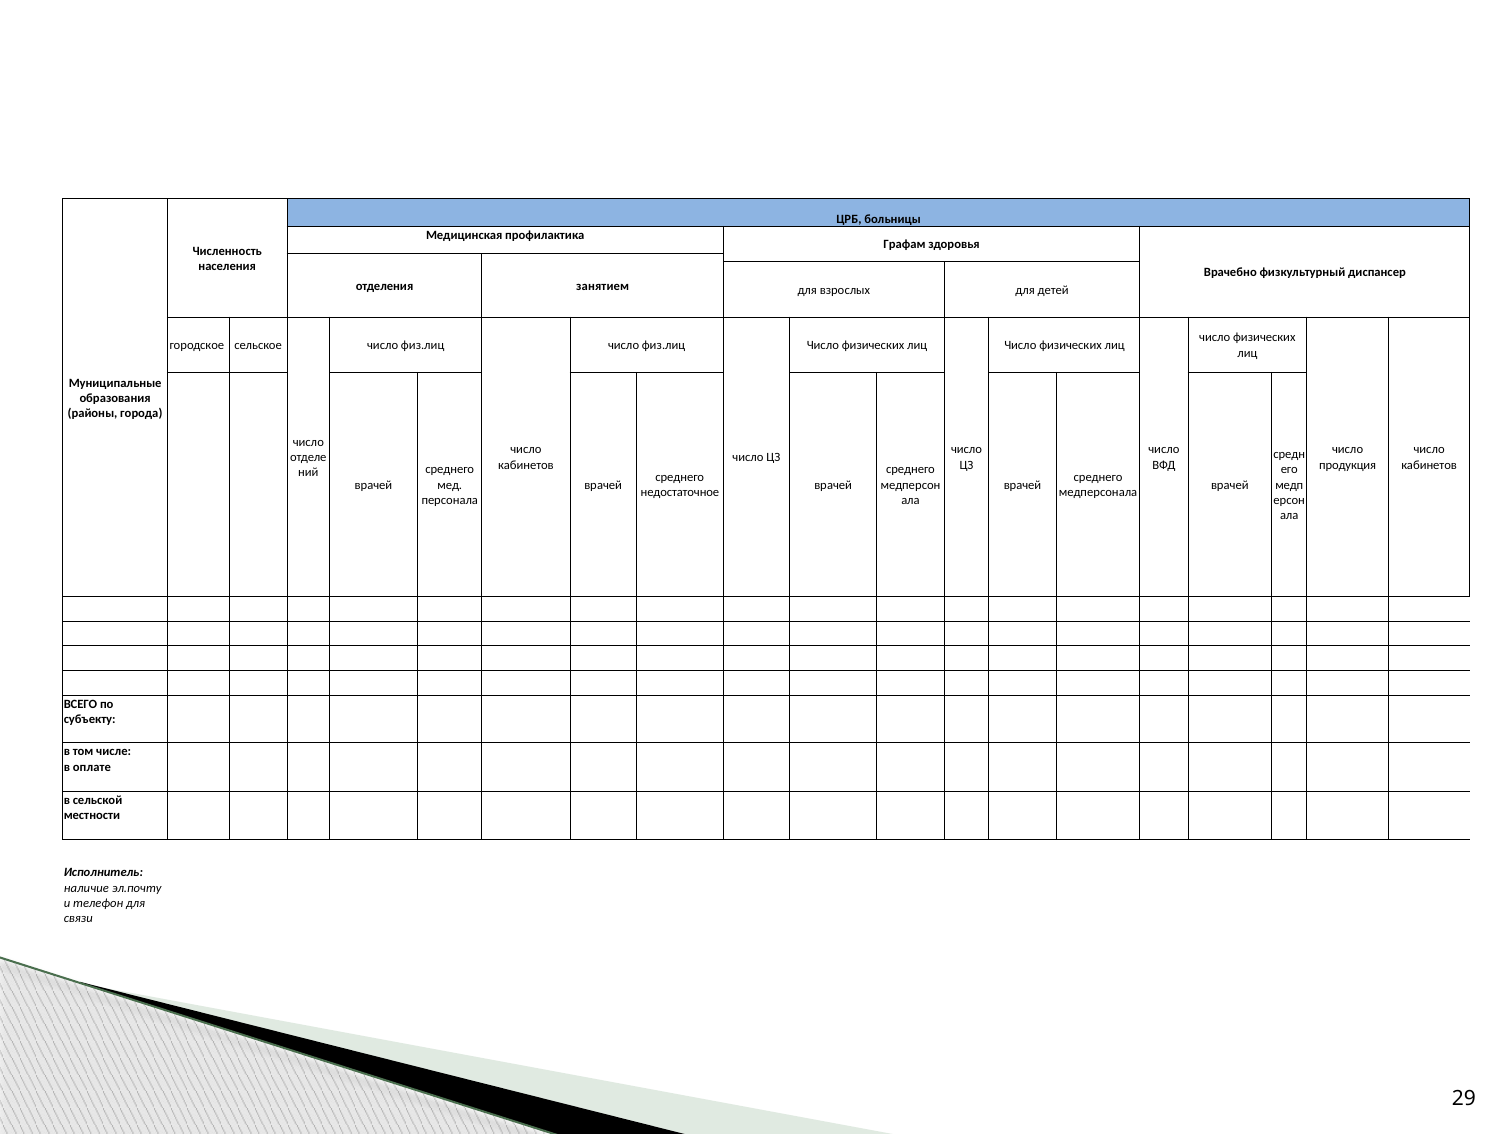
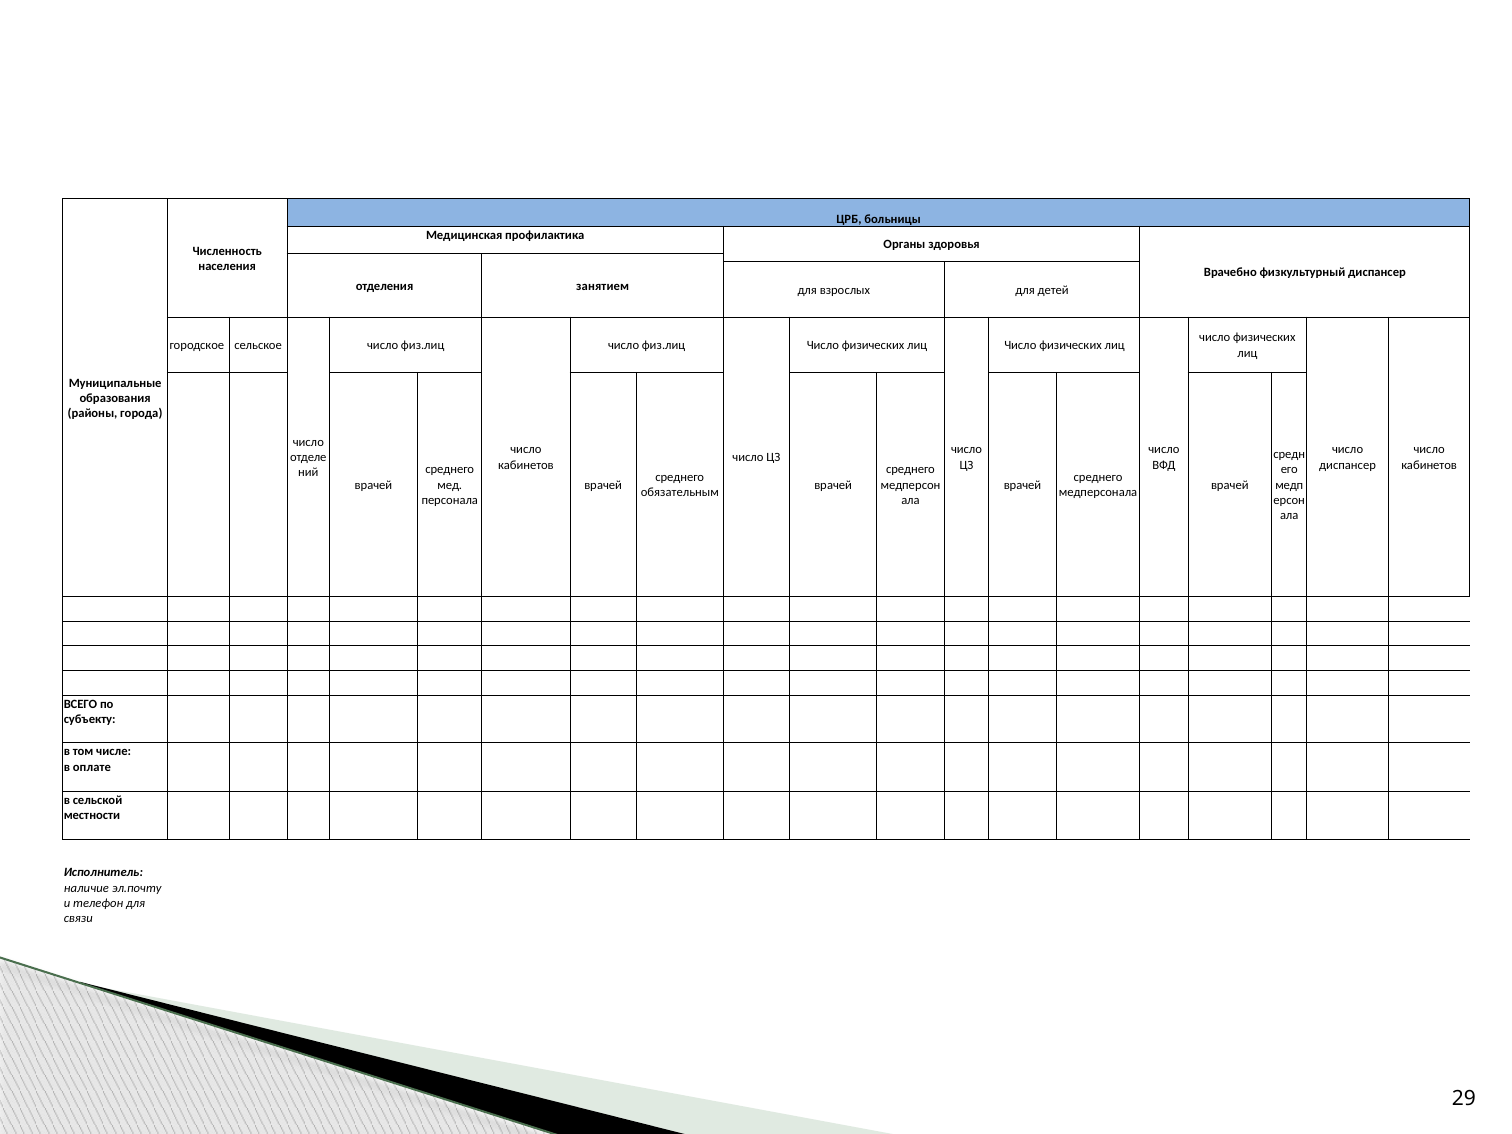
Графам: Графам -> Органы
продукция at (1348, 465): продукция -> диспансер
недостаточное: недостаточное -> обязательным
